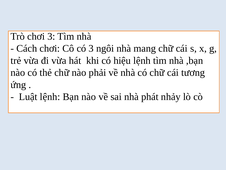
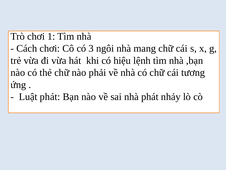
chơi 3: 3 -> 1
Luật lệnh: lệnh -> phát
